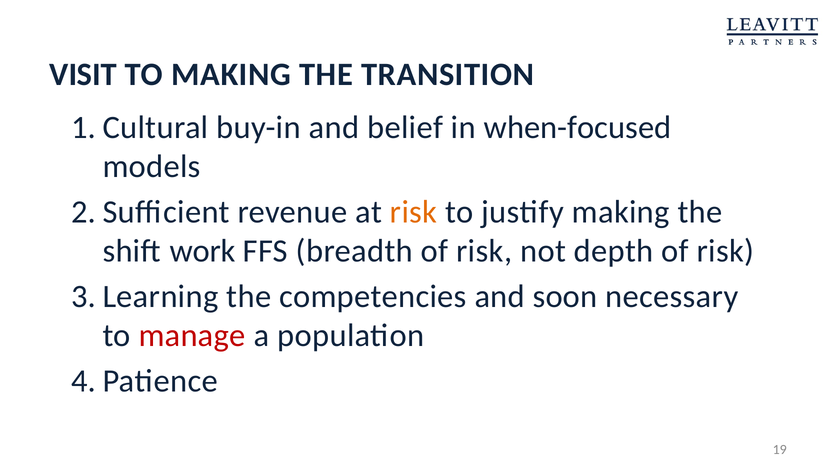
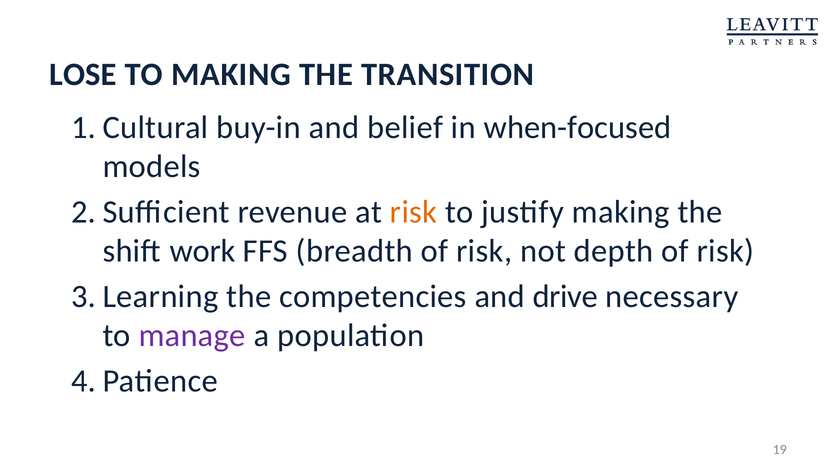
VISIT: VISIT -> LOSE
soon: soon -> drive
manage colour: red -> purple
